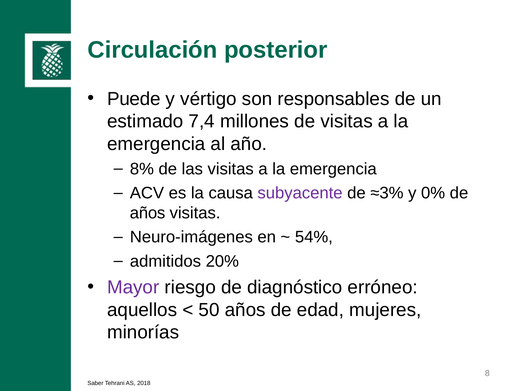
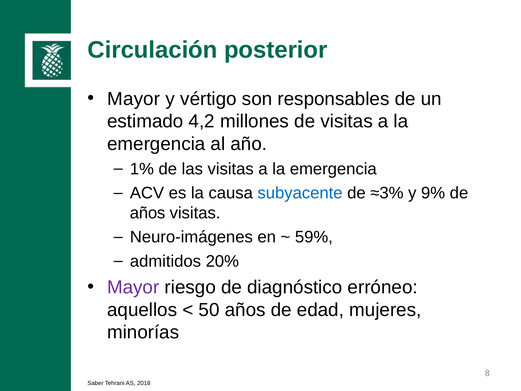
Puede at (134, 99): Puede -> Mayor
7,4: 7,4 -> 4,2
8%: 8% -> 1%
subyacente colour: purple -> blue
0%: 0% -> 9%
54%: 54% -> 59%
